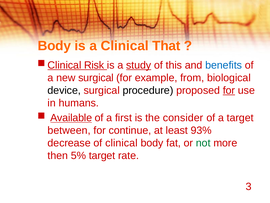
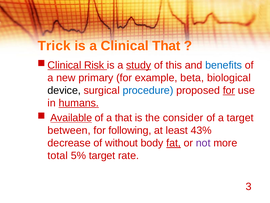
Body at (54, 46): Body -> Trick
new surgical: surgical -> primary
from: from -> beta
procedure colour: black -> blue
humans underline: none -> present
a first: first -> that
continue: continue -> following
93%: 93% -> 43%
of clinical: clinical -> without
fat underline: none -> present
not colour: green -> purple
then: then -> total
